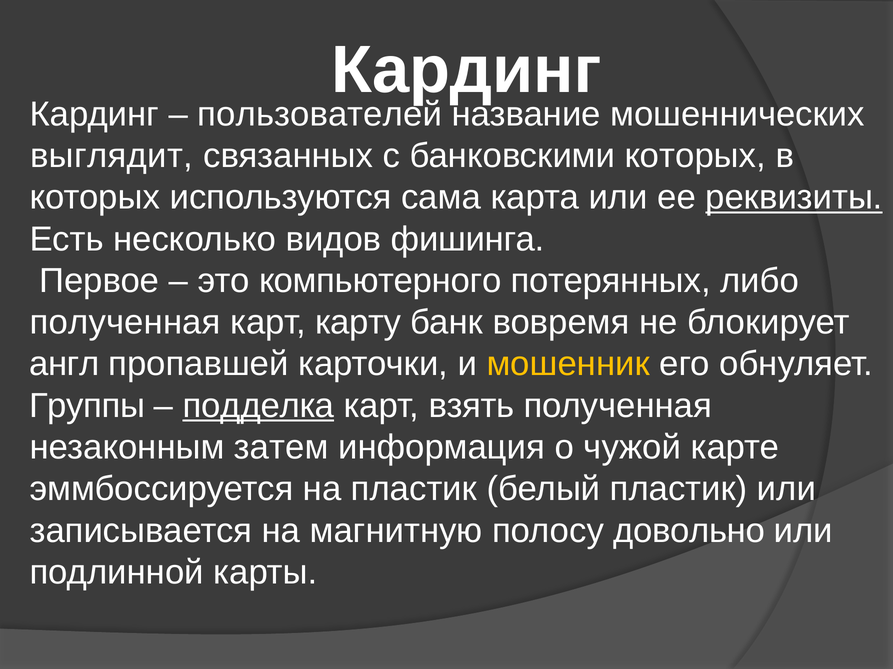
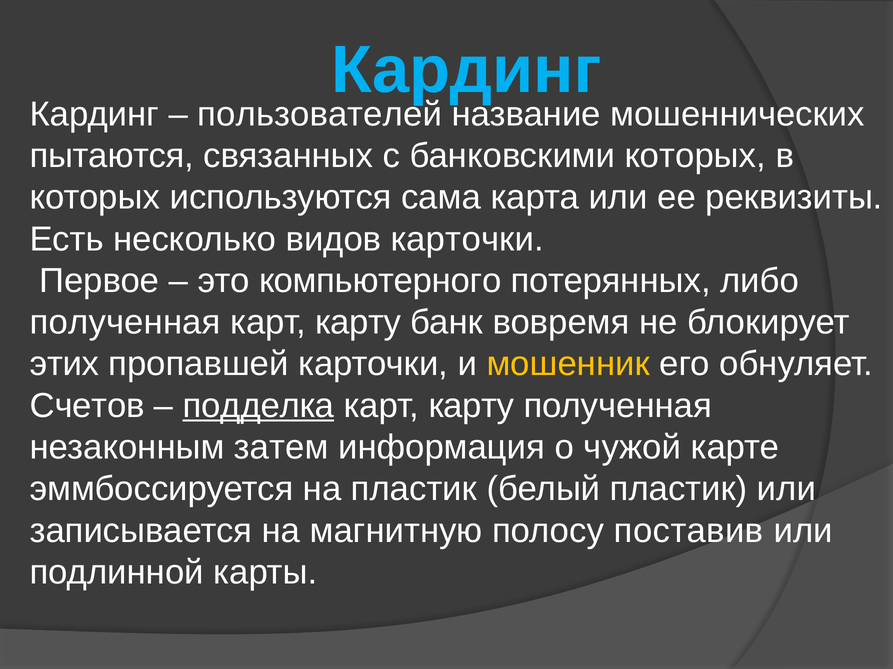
Кардинг at (466, 70) colour: white -> light blue
выглядит: выглядит -> пытаются
реквизиты underline: present -> none
видов фишинга: фишинга -> карточки
англ: англ -> этих
Группы: Группы -> Счетов
взять at (471, 406): взять -> карту
довольно: довольно -> поставив
